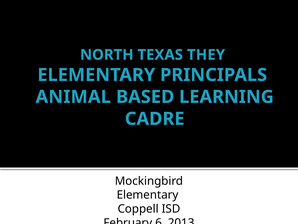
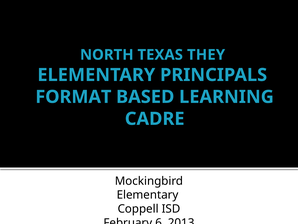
ANIMAL: ANIMAL -> FORMAT
